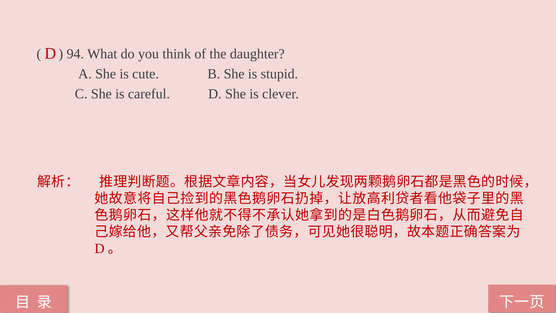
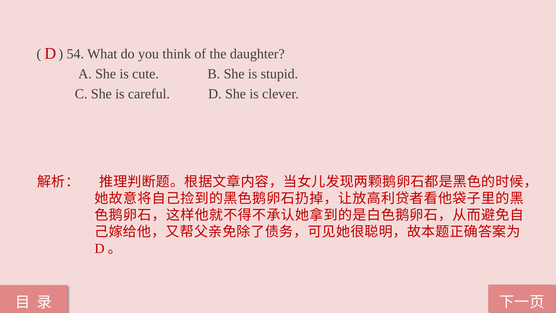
94: 94 -> 54
